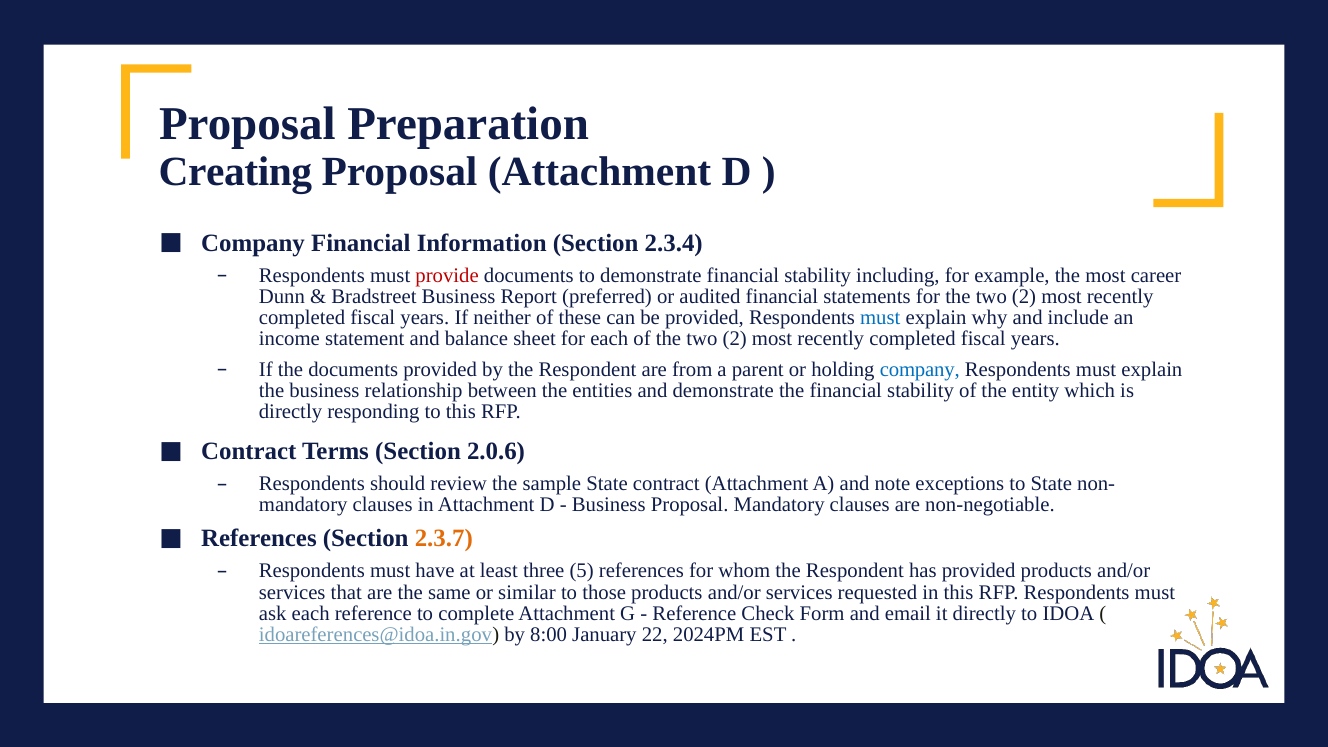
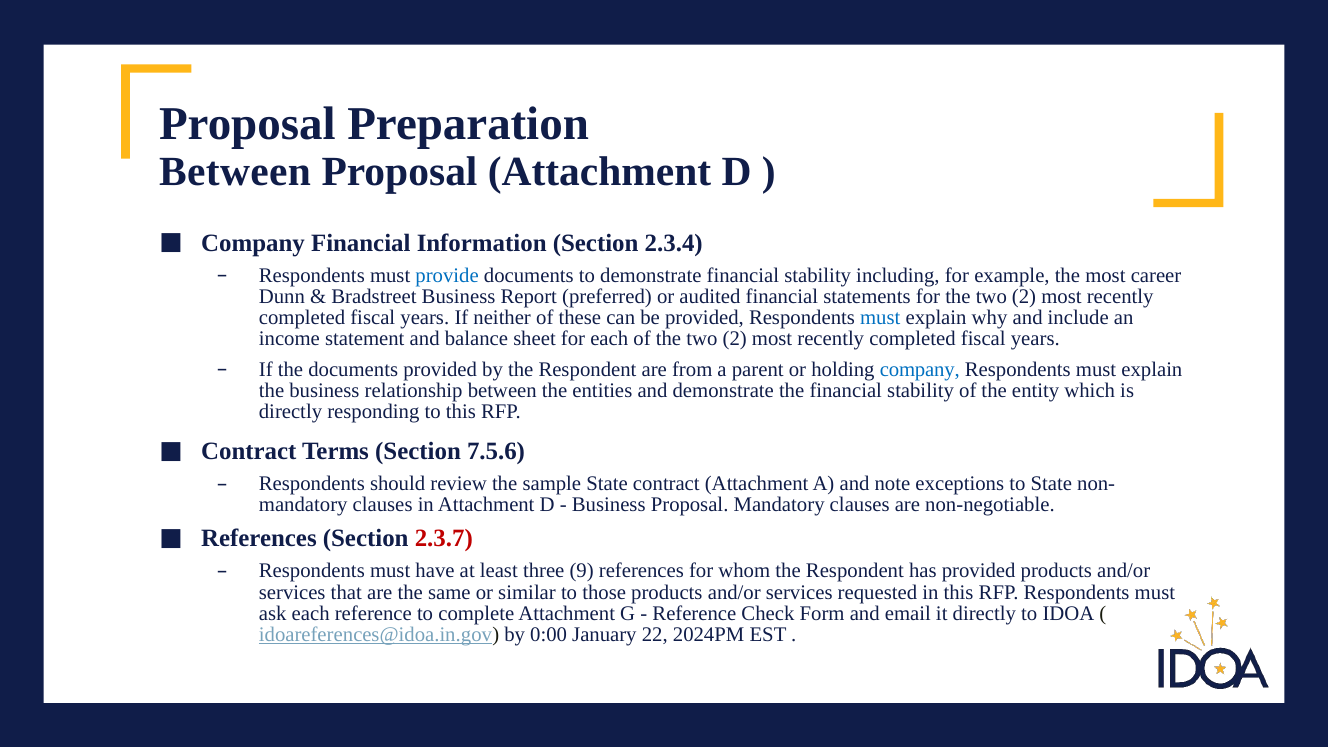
Creating at (235, 172): Creating -> Between
provide colour: red -> blue
2.0.6: 2.0.6 -> 7.5.6
2.3.7 colour: orange -> red
5: 5 -> 9
8:00: 8:00 -> 0:00
